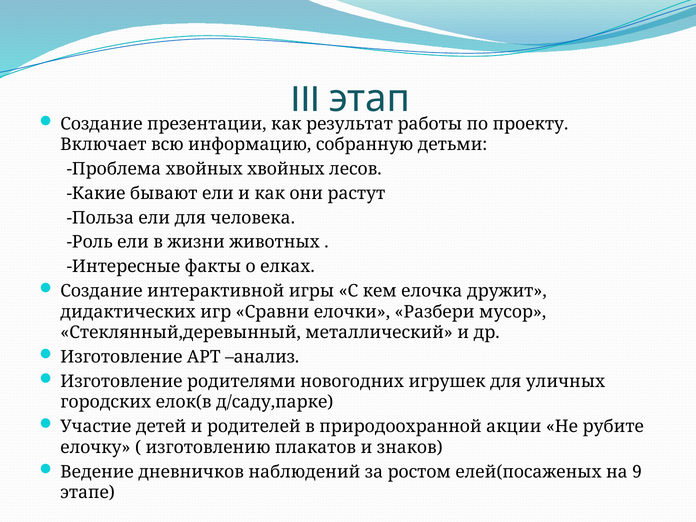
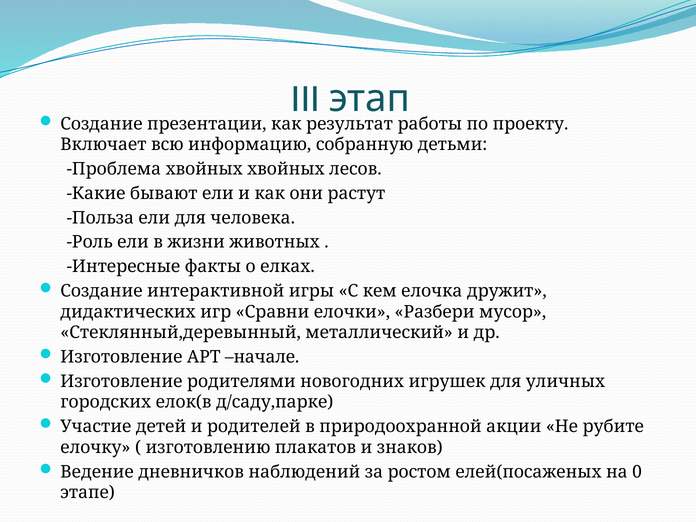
анализ: анализ -> начале
9: 9 -> 0
